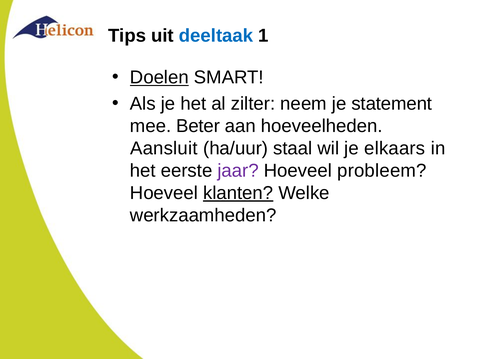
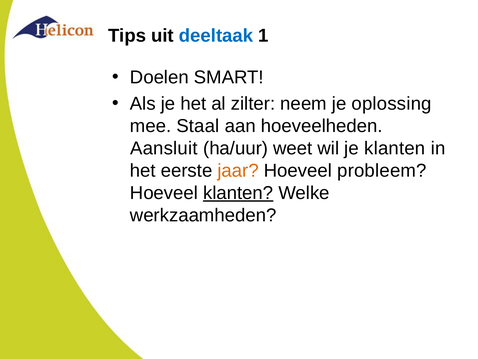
Doelen underline: present -> none
statement: statement -> oplossing
Beter: Beter -> Staal
staal: staal -> weet
je elkaars: elkaars -> klanten
jaar colour: purple -> orange
